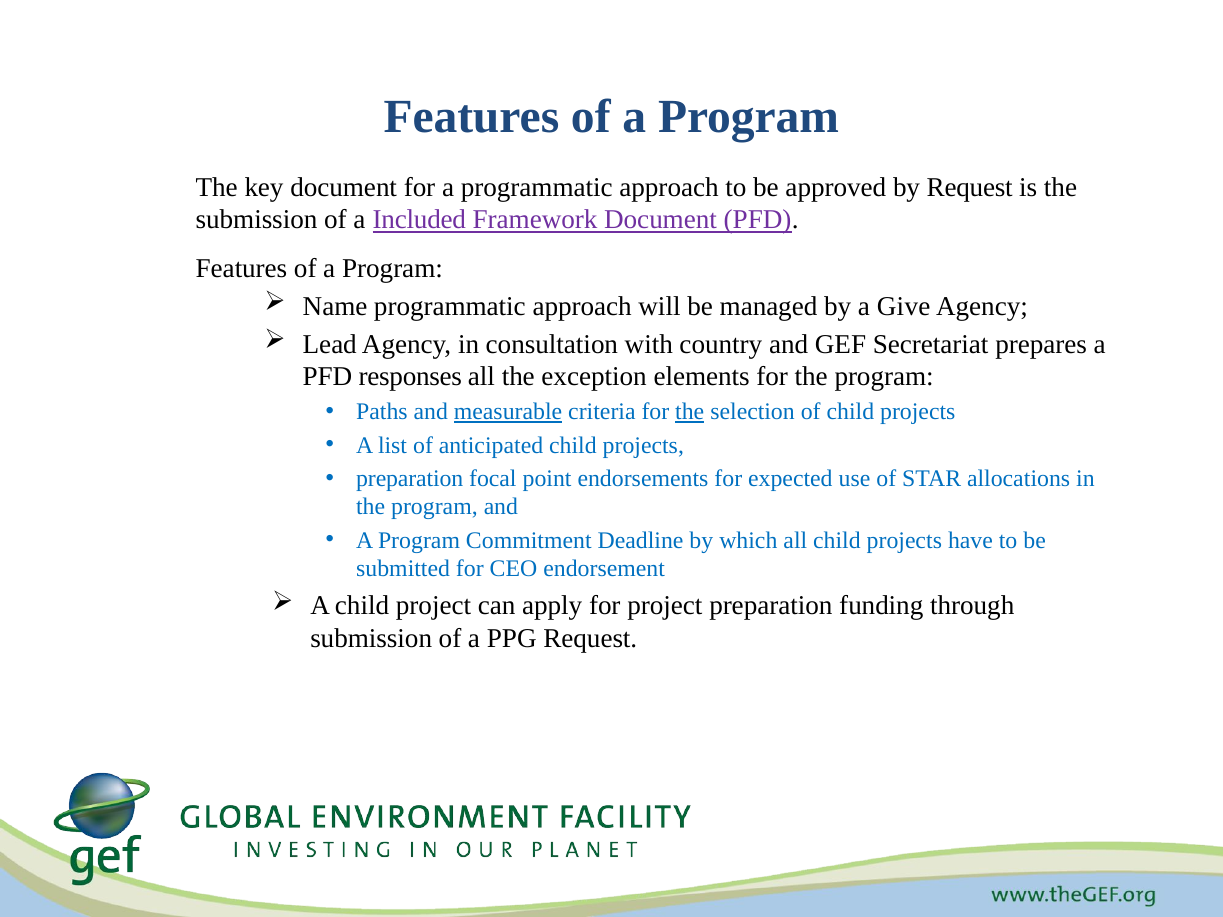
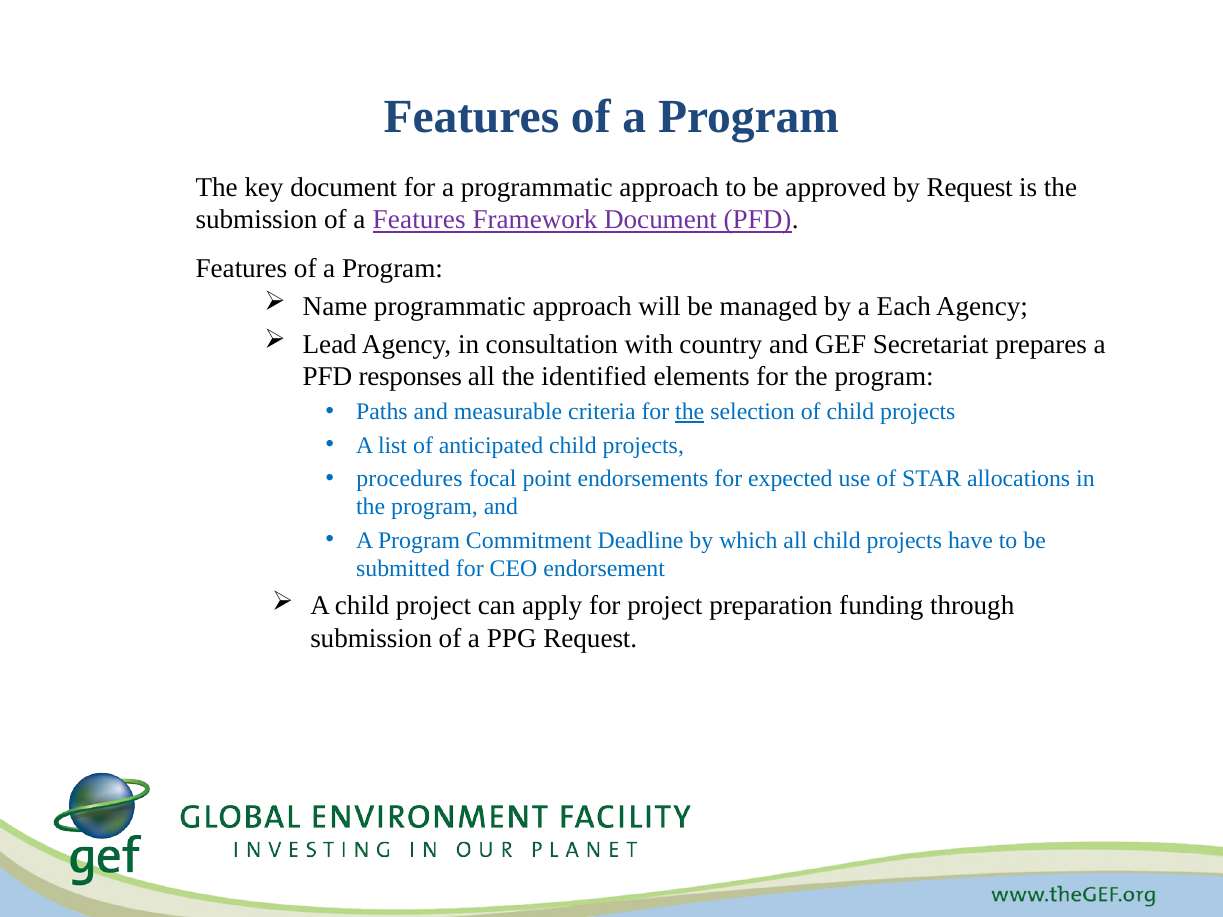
a Included: Included -> Features
Give: Give -> Each
exception: exception -> identified
measurable underline: present -> none
preparation at (410, 479): preparation -> procedures
